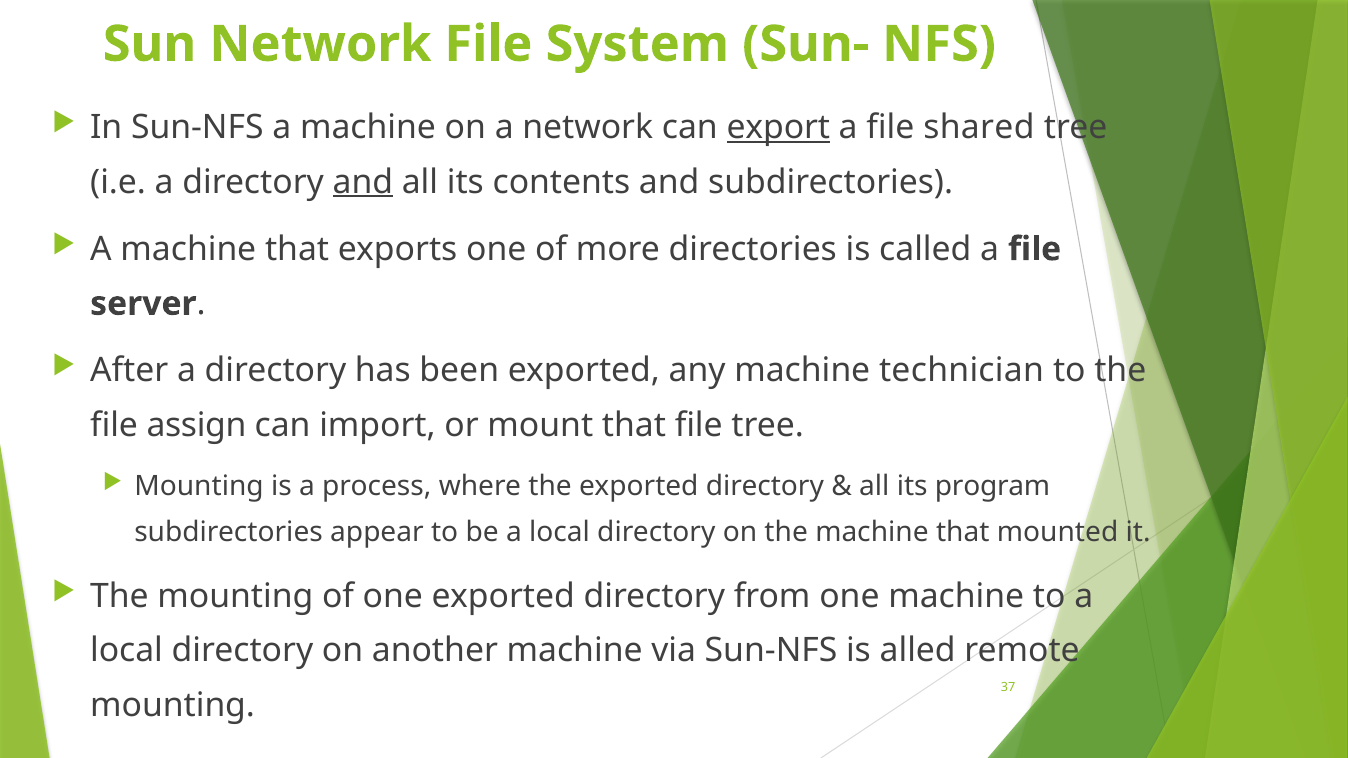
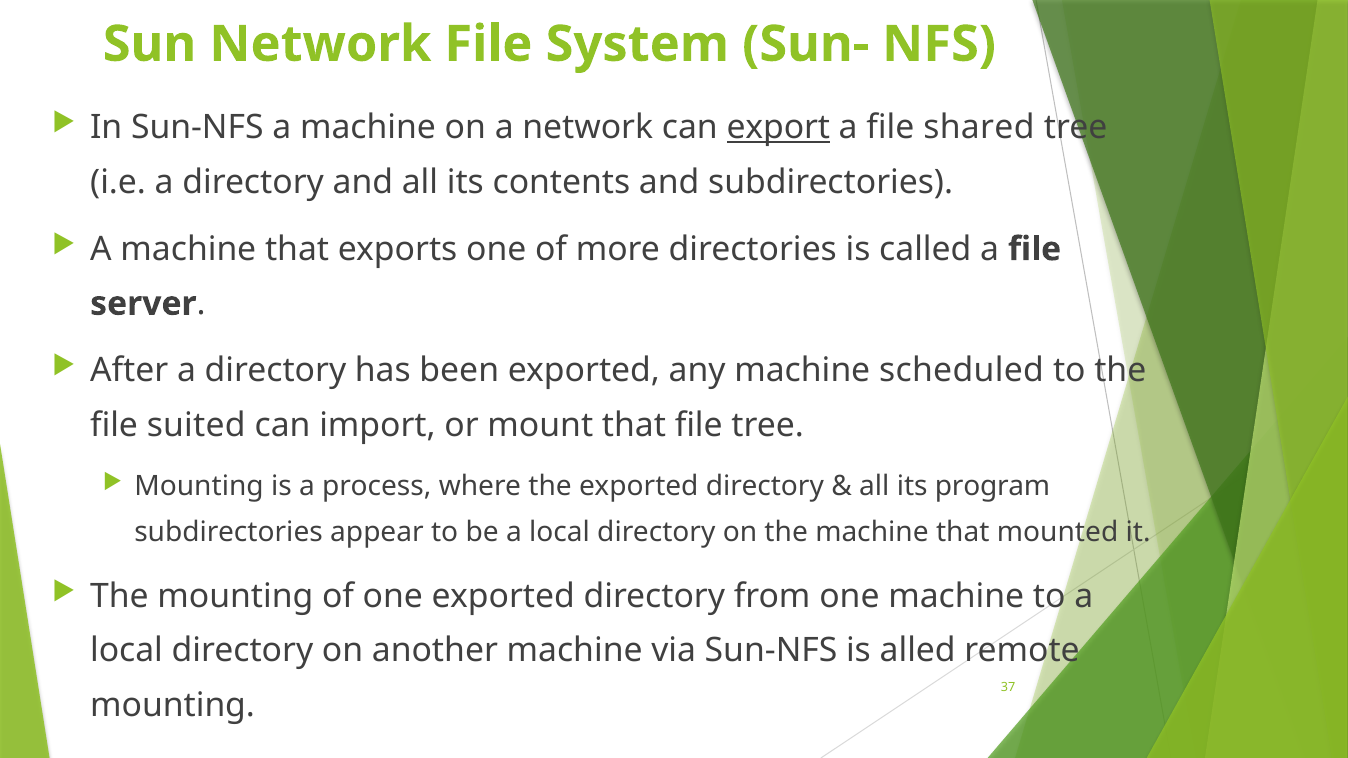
and at (363, 182) underline: present -> none
technician: technician -> scheduled
assign: assign -> suited
